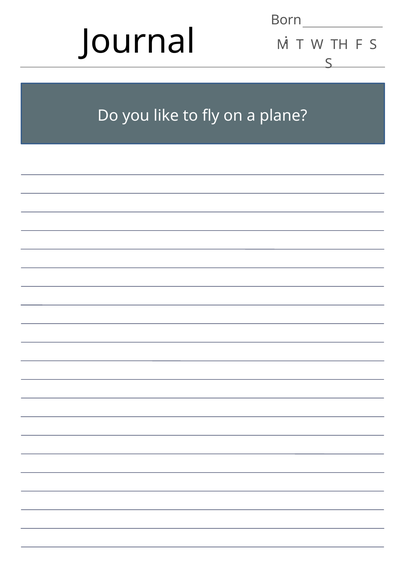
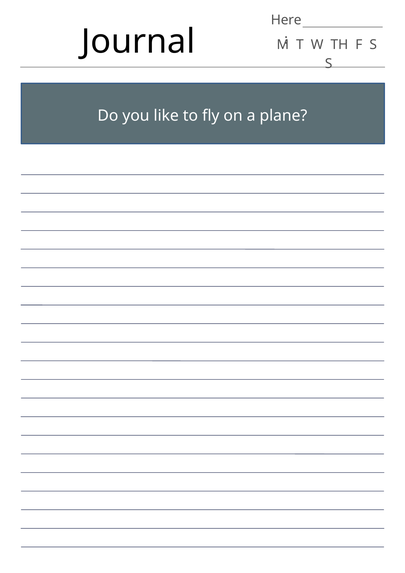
Born: Born -> Here
